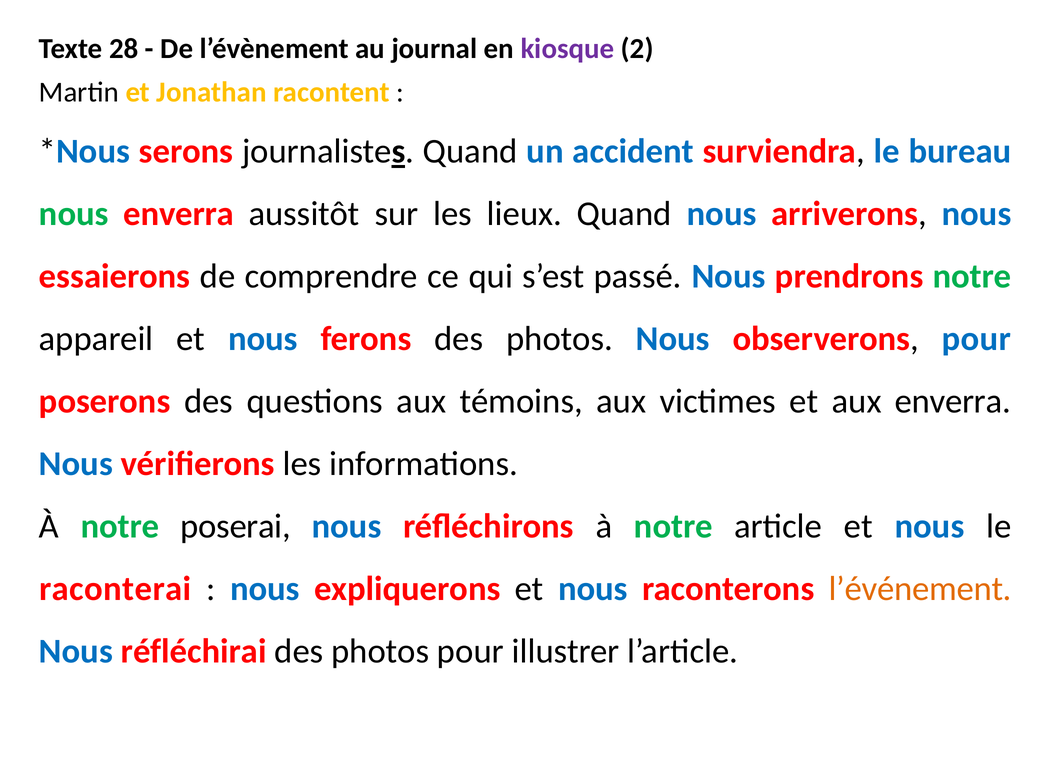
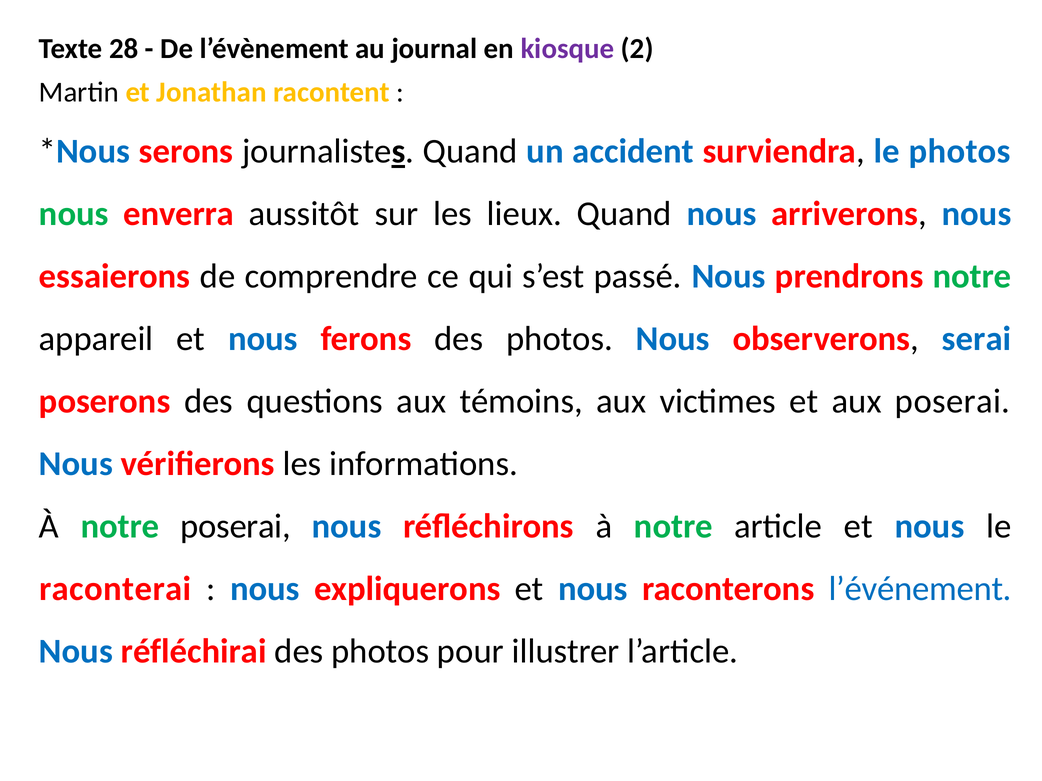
le bureau: bureau -> photos
observerons pour: pour -> serai
aux enverra: enverra -> poserai
l’événement colour: orange -> blue
